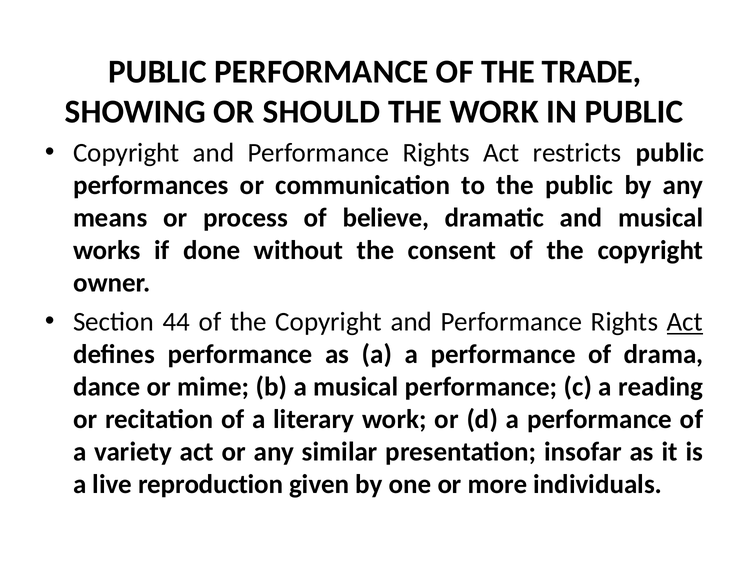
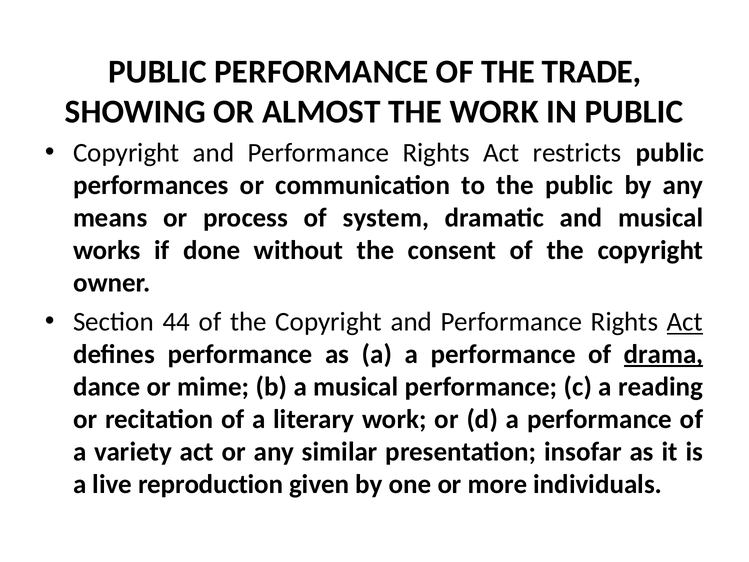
SHOULD: SHOULD -> ALMOST
believe: believe -> system
drama underline: none -> present
